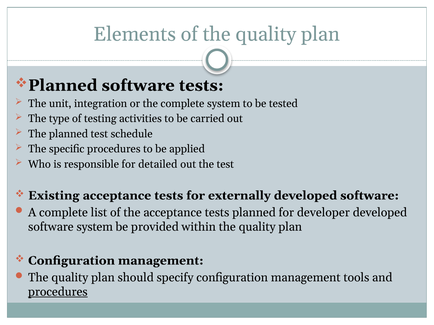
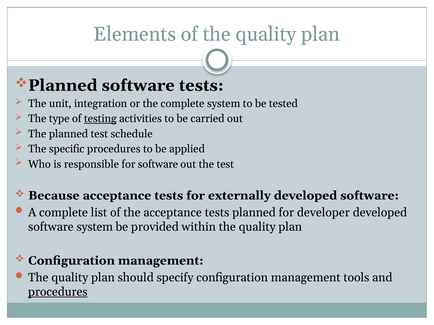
testing underline: none -> present
for detailed: detailed -> software
Existing: Existing -> Because
